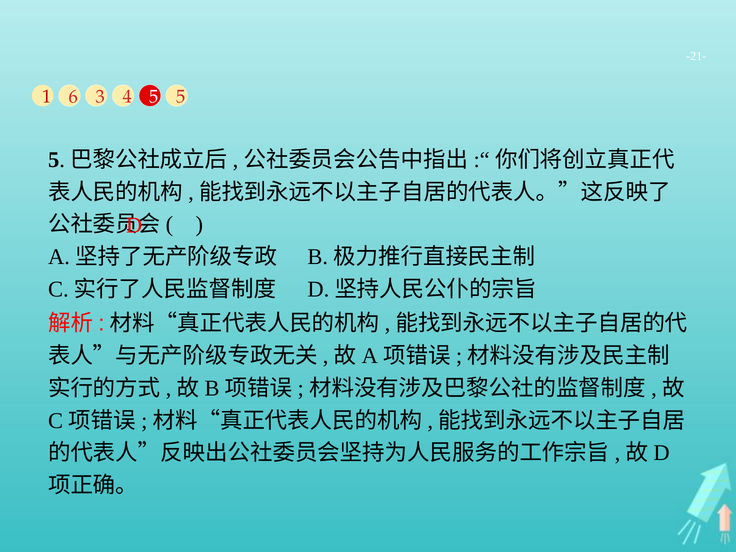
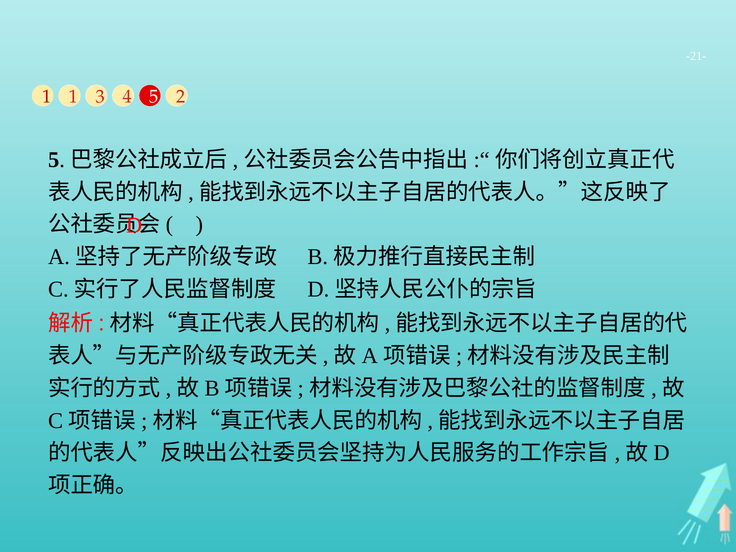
1 6: 6 -> 1
5 5: 5 -> 2
